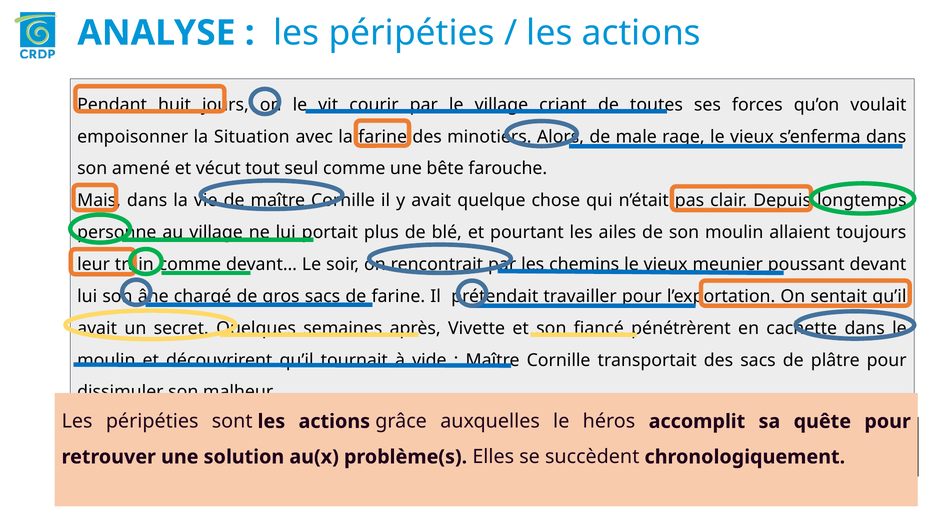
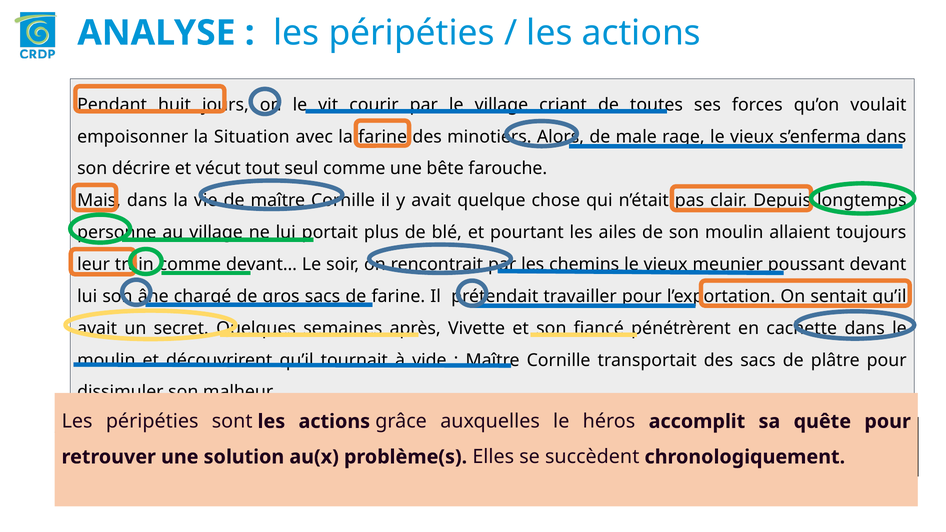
amené: amené -> décrire
